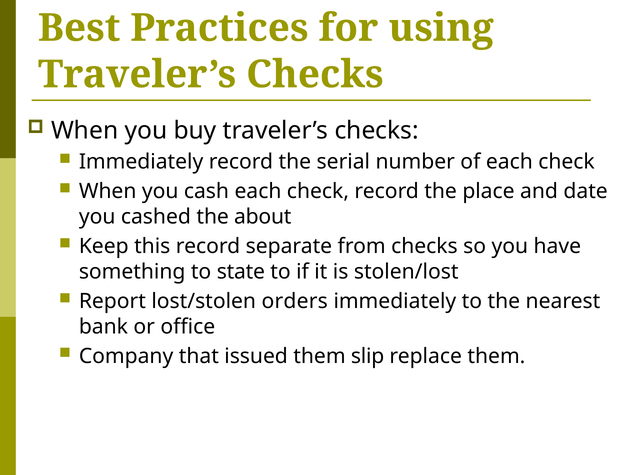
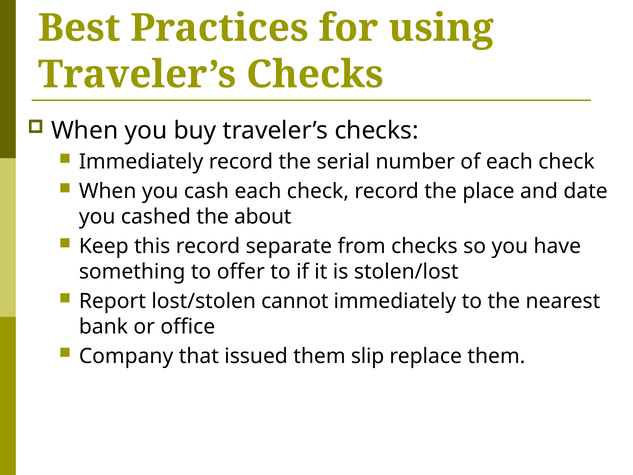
state: state -> offer
orders: orders -> cannot
